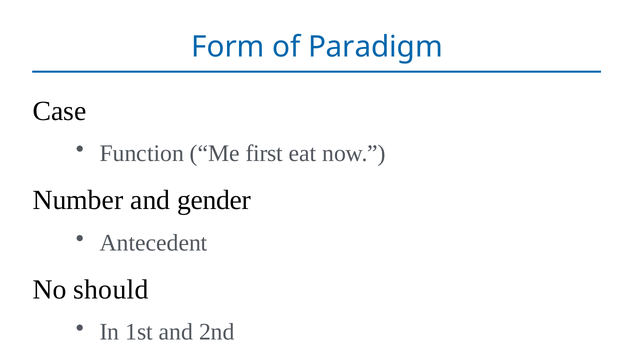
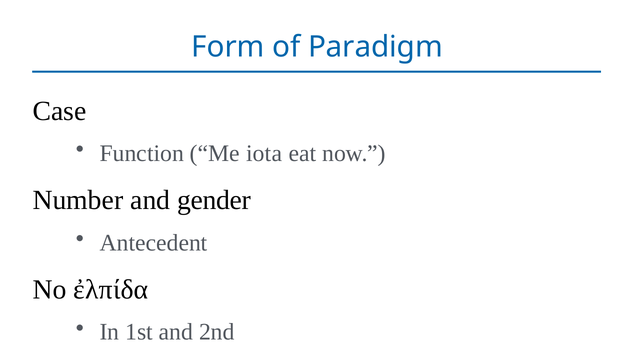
first: first -> iota
should: should -> ἐλπίδα
